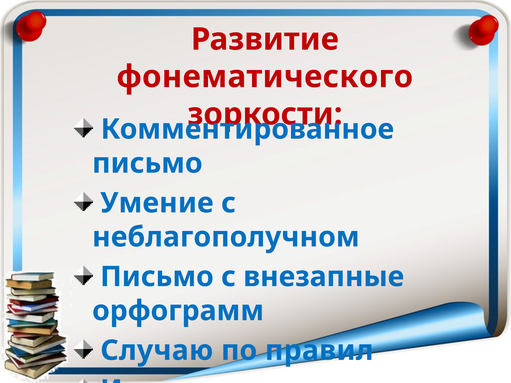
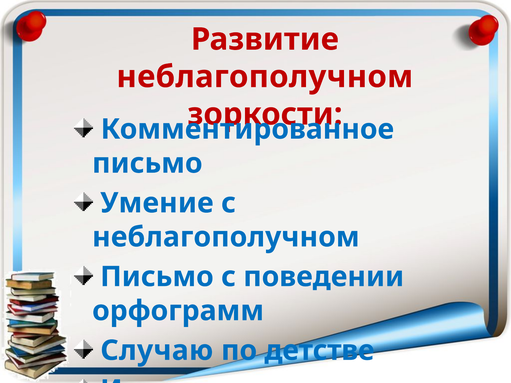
фонематического at (265, 77): фонематического -> неблагополучном
внезапные: внезапные -> поведении
правил: правил -> детстве
